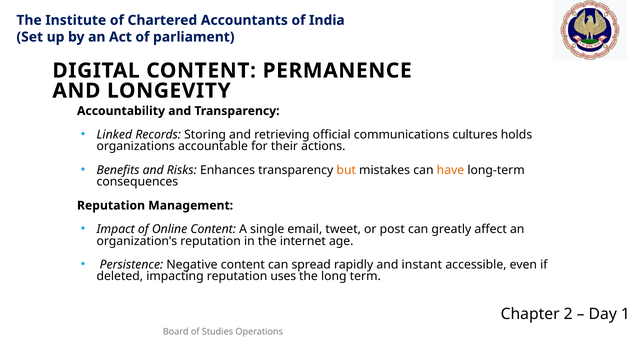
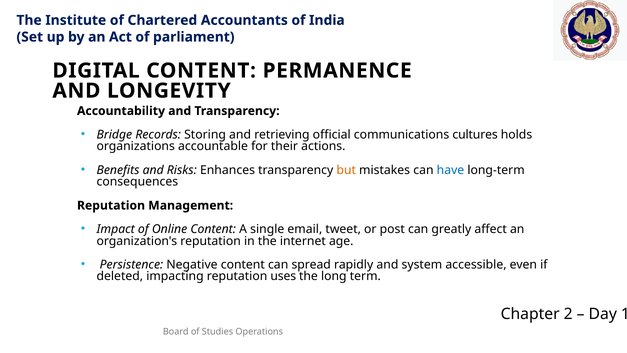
Linked: Linked -> Bridge
have colour: orange -> blue
instant: instant -> system
